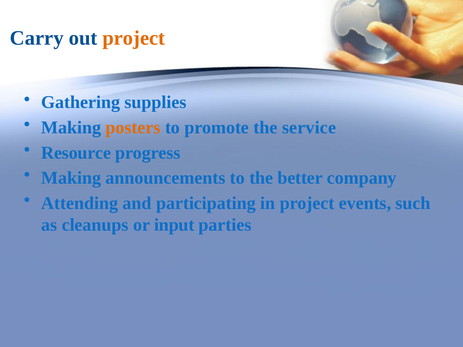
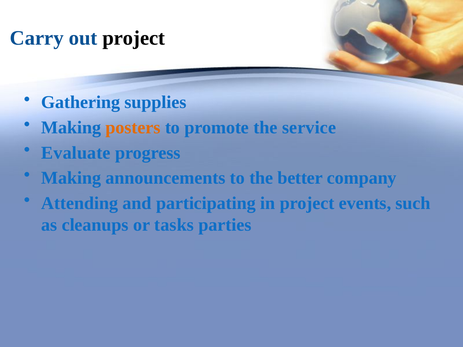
project at (134, 38) colour: orange -> black
Resource: Resource -> Evaluate
input: input -> tasks
